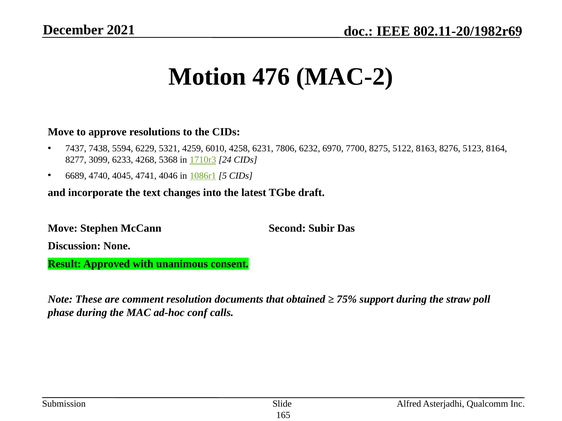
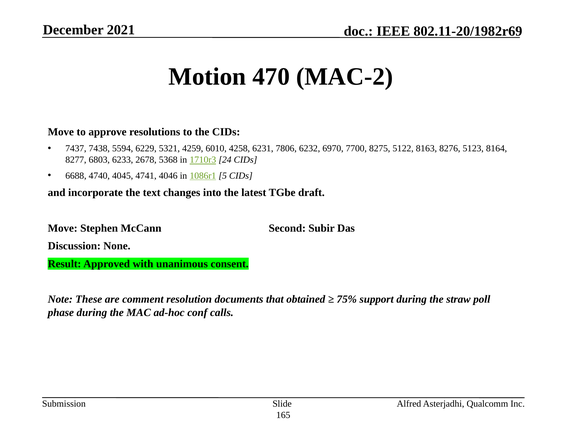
476: 476 -> 470
3099: 3099 -> 6803
4268: 4268 -> 2678
6689: 6689 -> 6688
